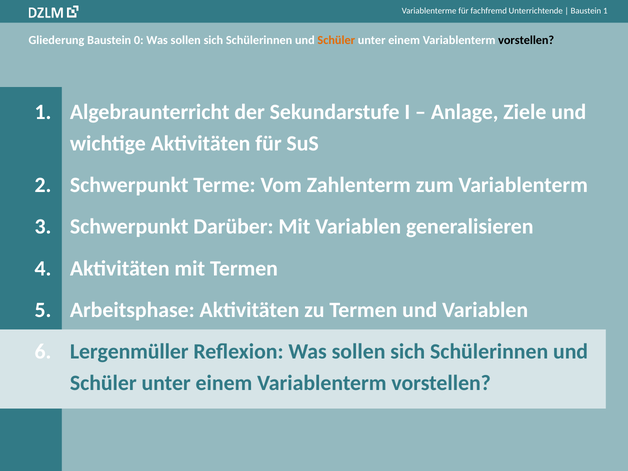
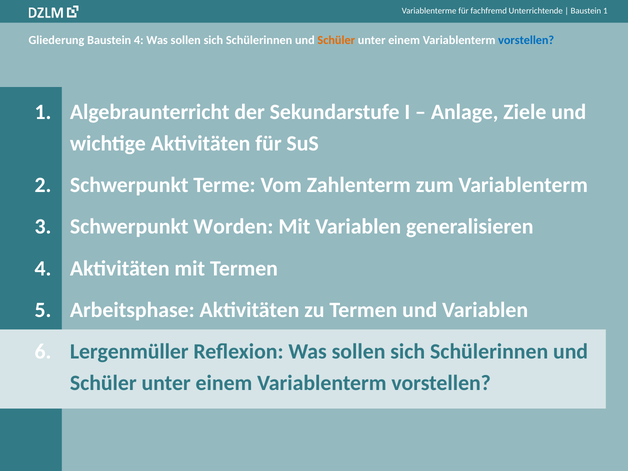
Baustein 0: 0 -> 4
vorstellen at (526, 40) colour: black -> blue
Darüber: Darüber -> Worden
